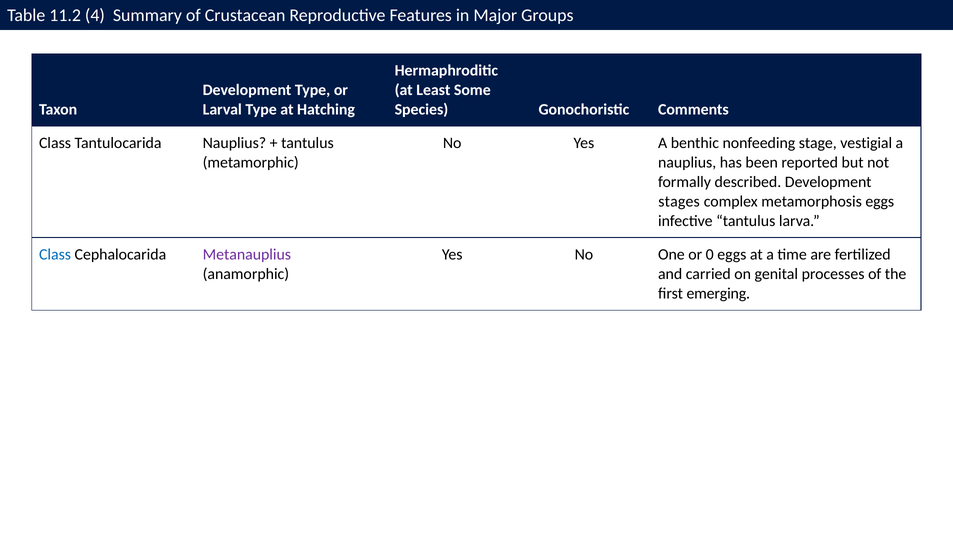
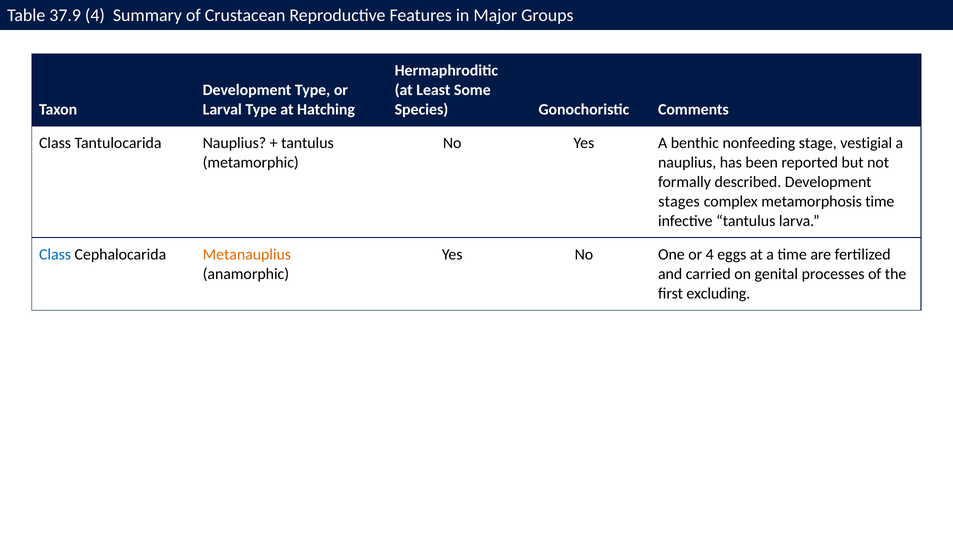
11.2: 11.2 -> 37.9
metamorphosis eggs: eggs -> time
Metanauplius colour: purple -> orange
or 0: 0 -> 4
emerging: emerging -> excluding
